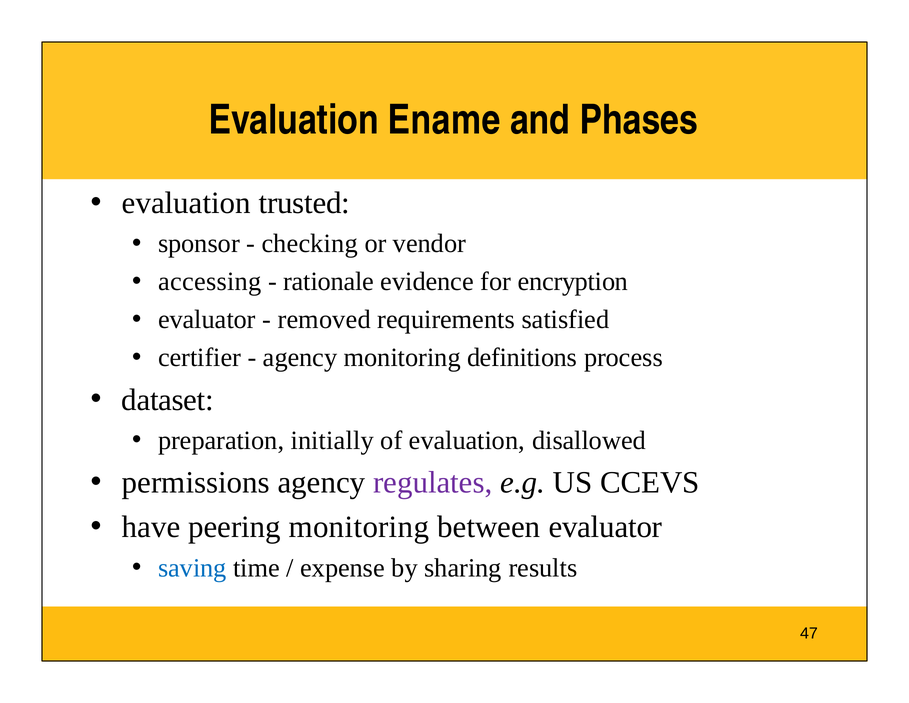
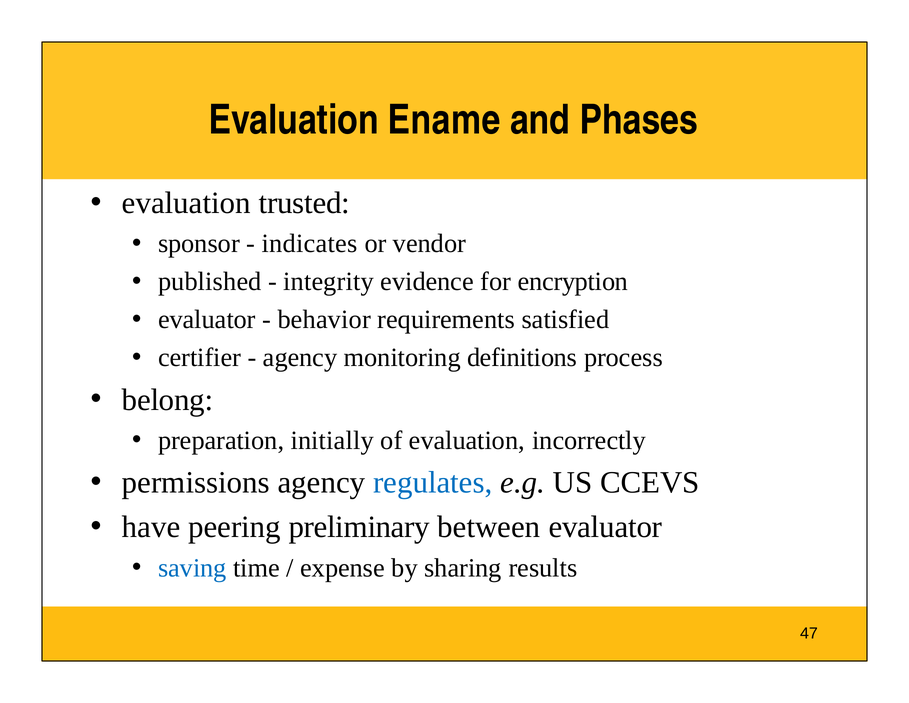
checking: checking -> indicates
accessing: accessing -> published
rationale: rationale -> integrity
removed: removed -> behavior
dataset: dataset -> belong
disallowed: disallowed -> incorrectly
regulates colour: purple -> blue
peering monitoring: monitoring -> preliminary
